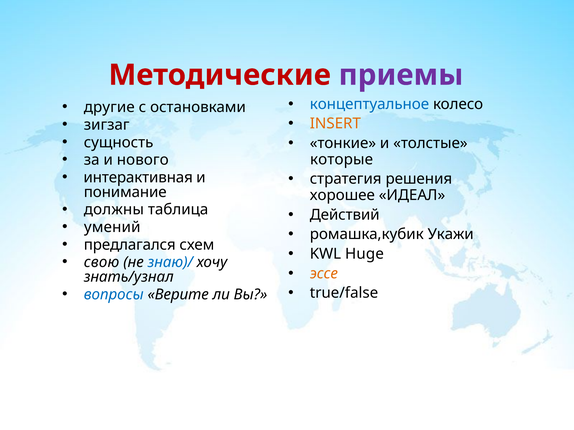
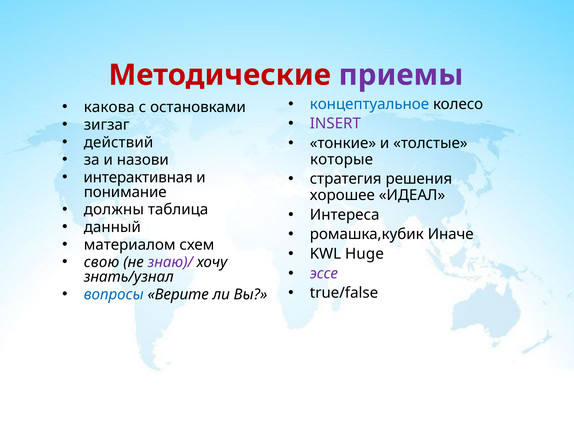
другие: другие -> какова
INSERT colour: orange -> purple
сущность: сущность -> действий
нового: нового -> назови
Действий: Действий -> Интереса
умений: умений -> данный
Укажи: Укажи -> Иначе
предлагался: предлагался -> материалом
знаю)/ colour: blue -> purple
эссе colour: orange -> purple
